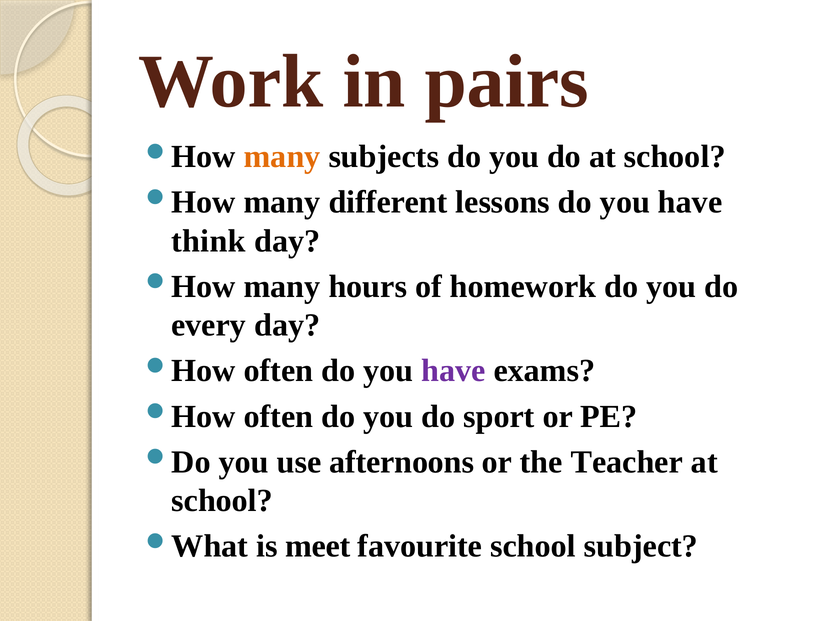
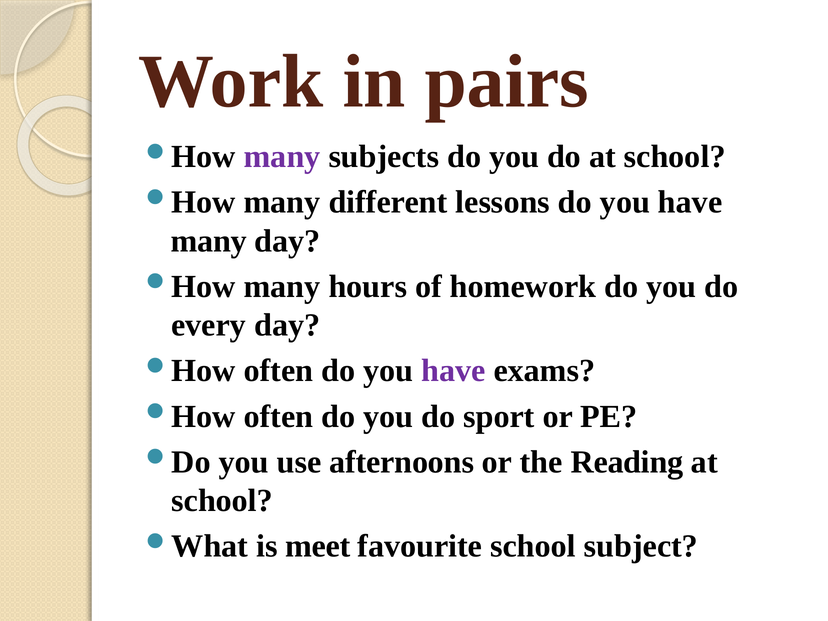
many at (282, 157) colour: orange -> purple
think at (209, 241): think -> many
Teacher: Teacher -> Reading
